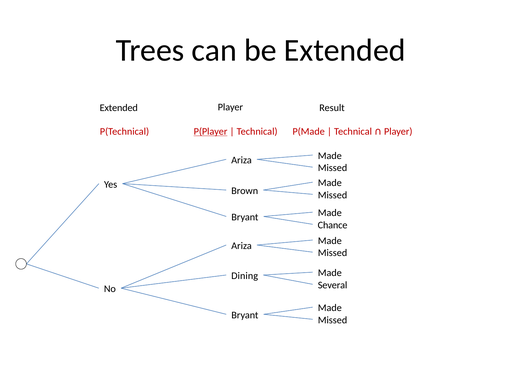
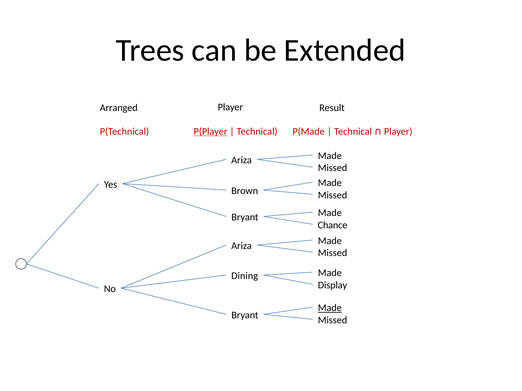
Extended at (119, 108): Extended -> Arranged
Several: Several -> Display
Made at (330, 308) underline: none -> present
